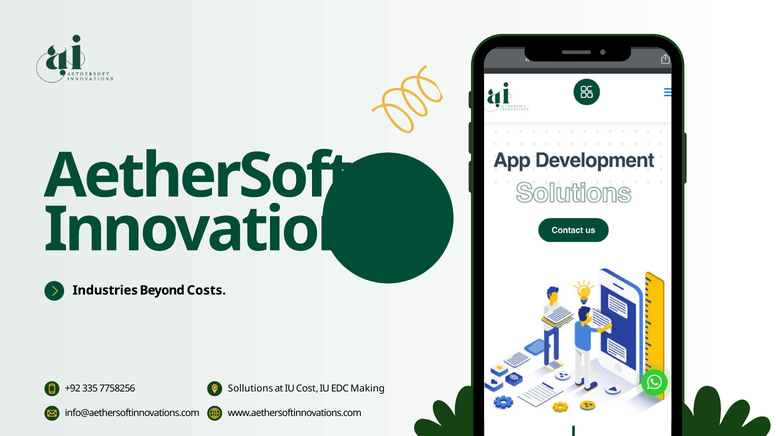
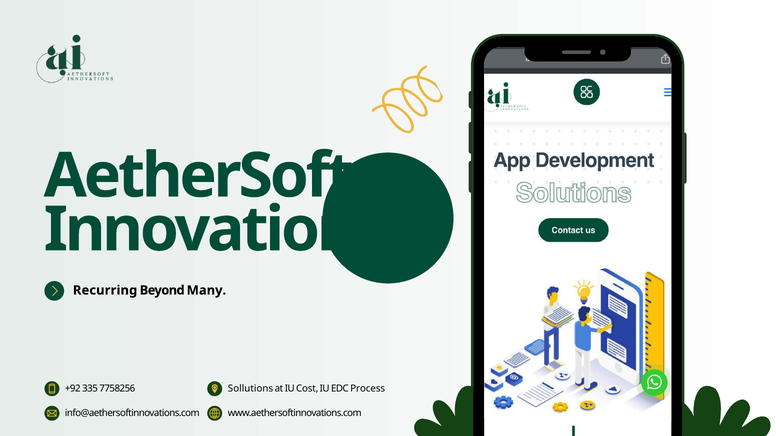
Industries: Industries -> Recurring
Costs: Costs -> Many
Making: Making -> Process
